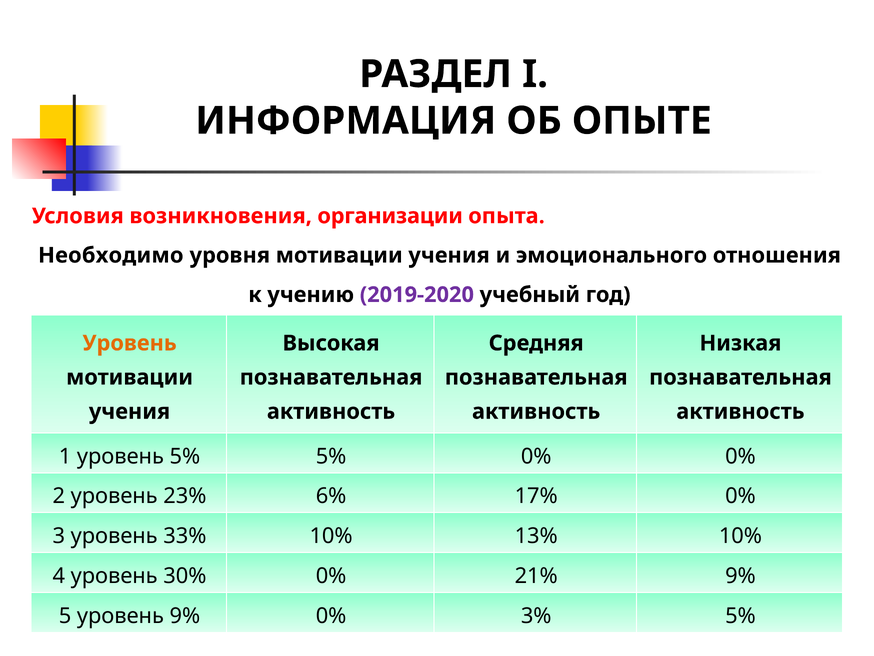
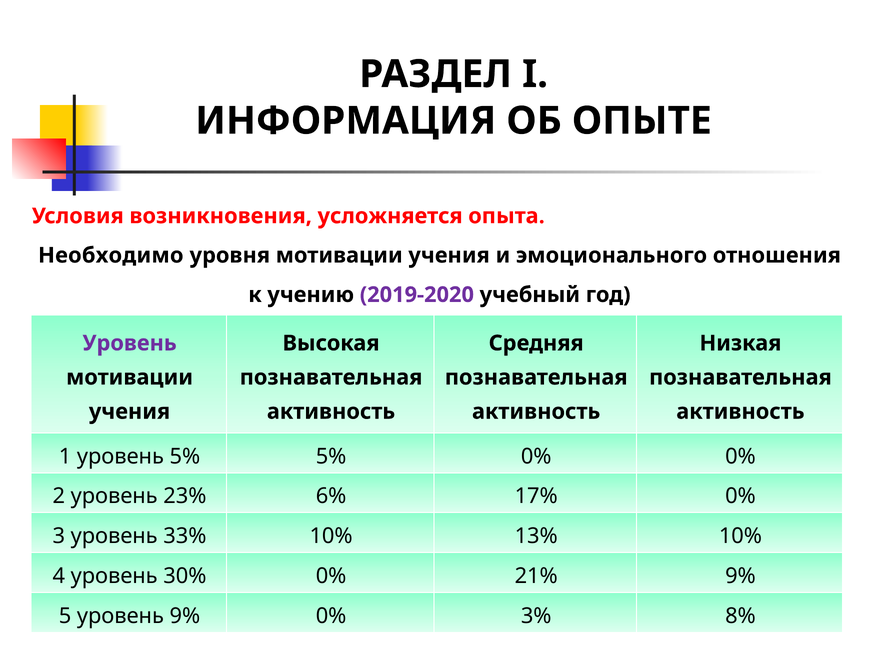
организации: организации -> усложняется
Уровень at (130, 343) colour: orange -> purple
3% 5%: 5% -> 8%
